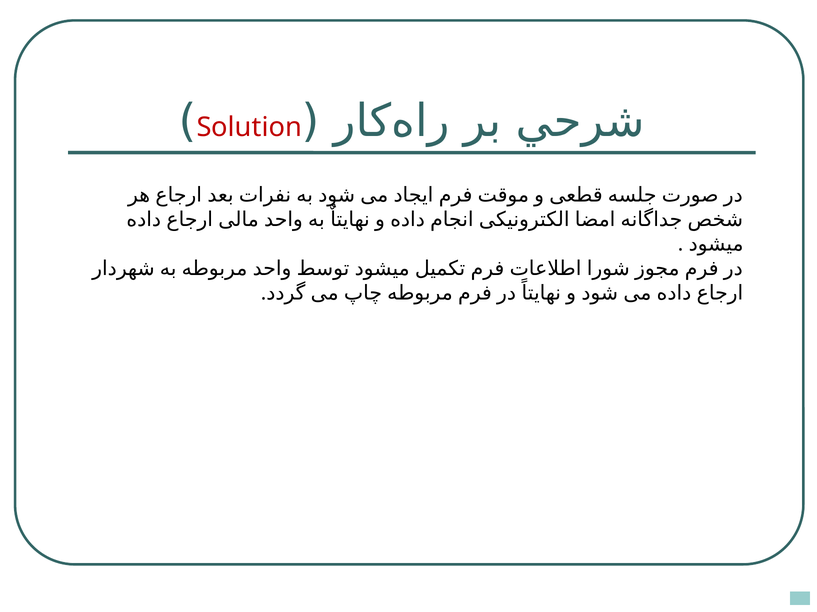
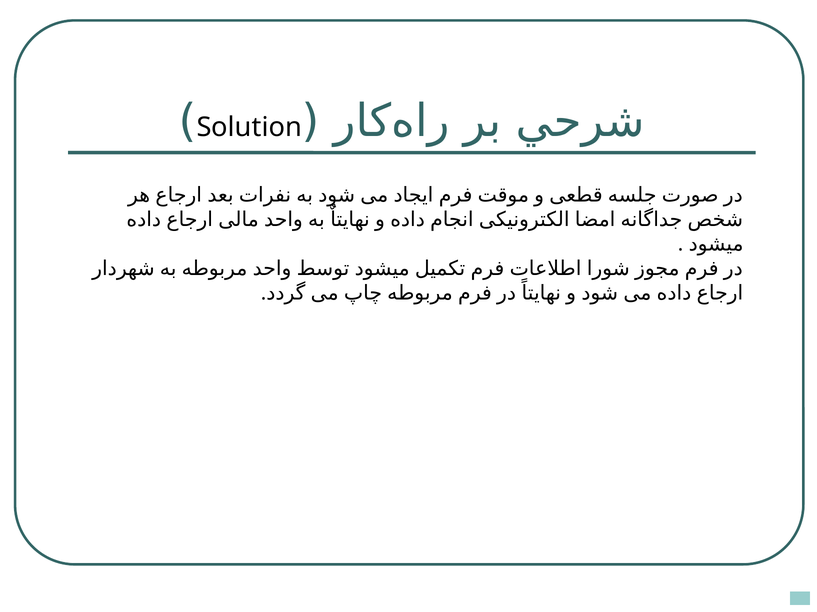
Solution colour: red -> black
